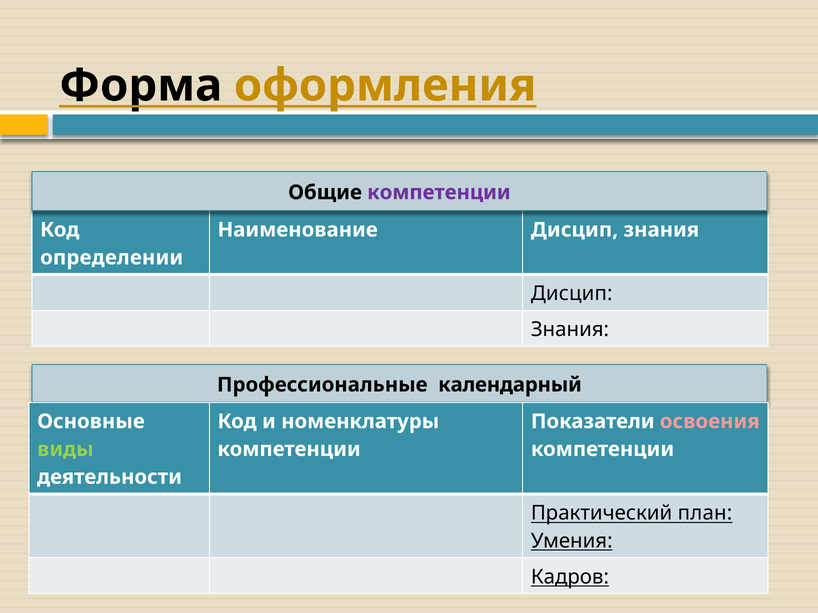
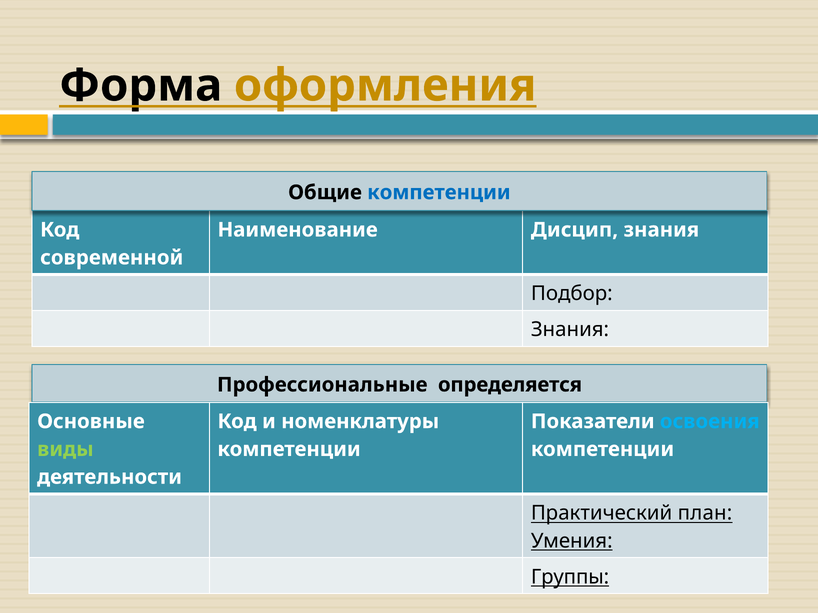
компетенции at (439, 193) colour: purple -> blue
определении: определении -> современной
Дисцип at (572, 294): Дисцип -> Подбор
календарный: календарный -> определяется
освоения colour: pink -> light blue
Кадров: Кадров -> Группы
